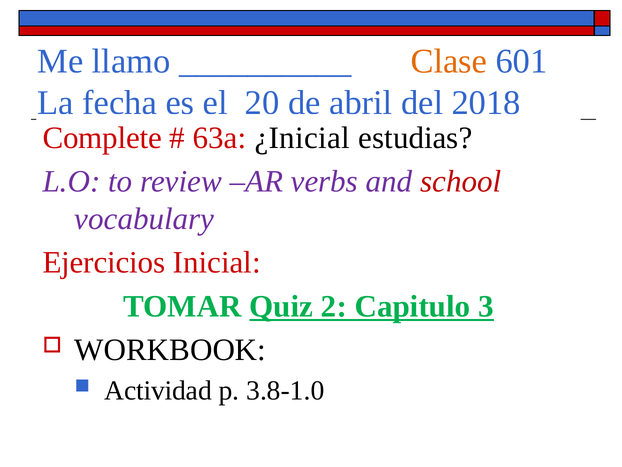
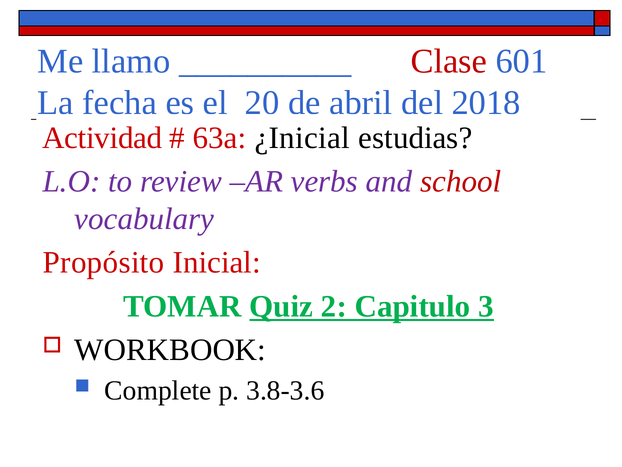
Clase colour: orange -> red
Complete: Complete -> Actividad
Ejercicios: Ejercicios -> Propósito
Actividad: Actividad -> Complete
3.8-1.0: 3.8-1.0 -> 3.8-3.6
